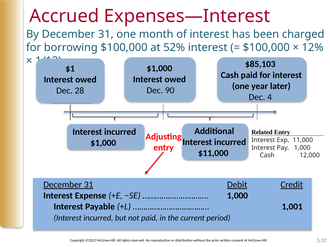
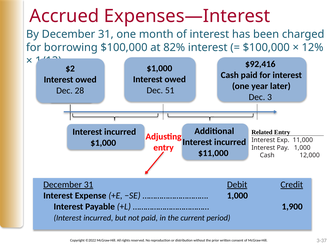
52%: 52% -> 82%
$85,103: $85,103 -> $92,416
$1: $1 -> $2
90: 90 -> 51
4: 4 -> 3
1,001: 1,001 -> 1,900
